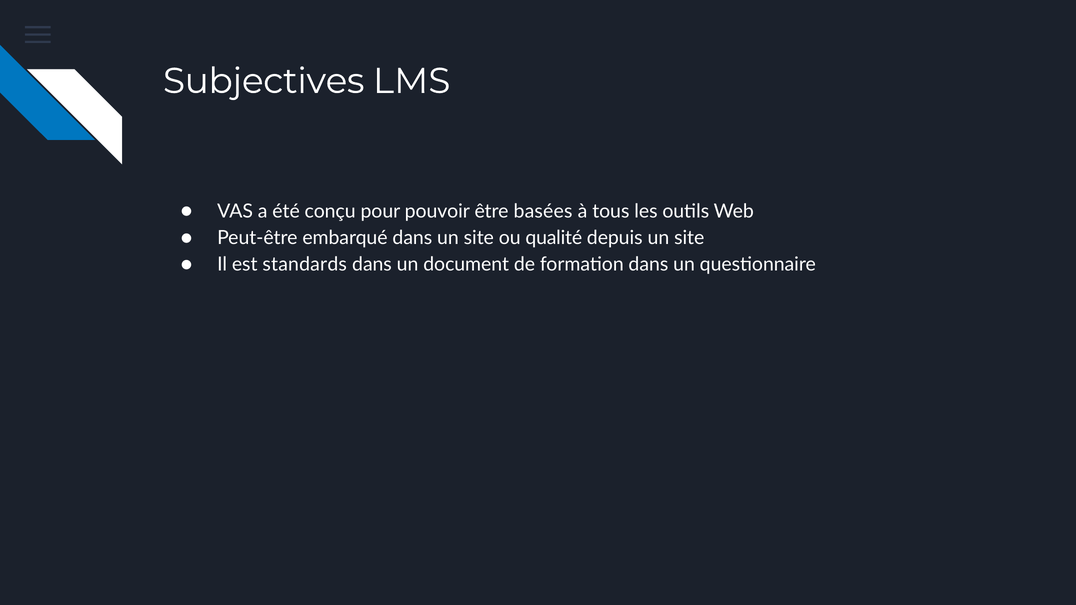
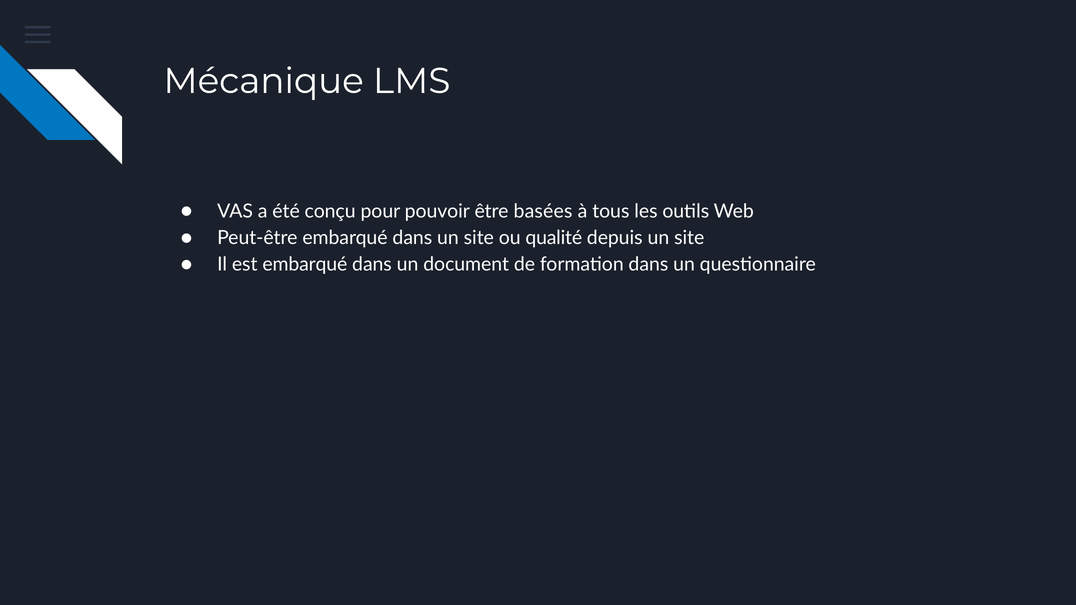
Subjectives: Subjectives -> Mécanique
est standards: standards -> embarqué
